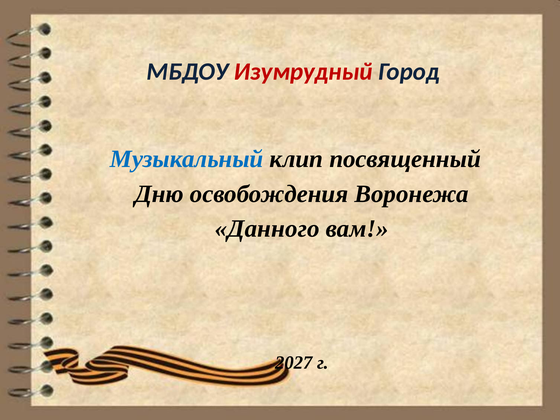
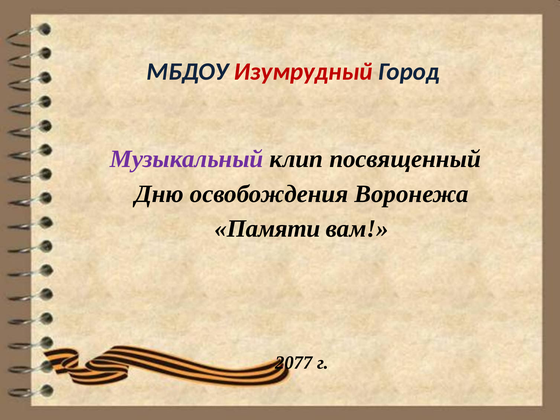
Музыкальный colour: blue -> purple
Данного: Данного -> Памяти
2027: 2027 -> 2077
